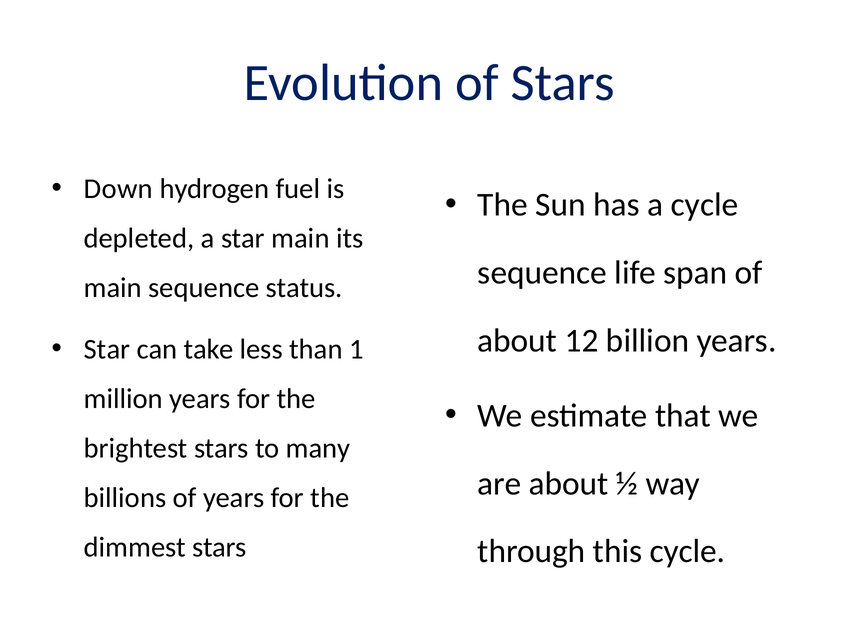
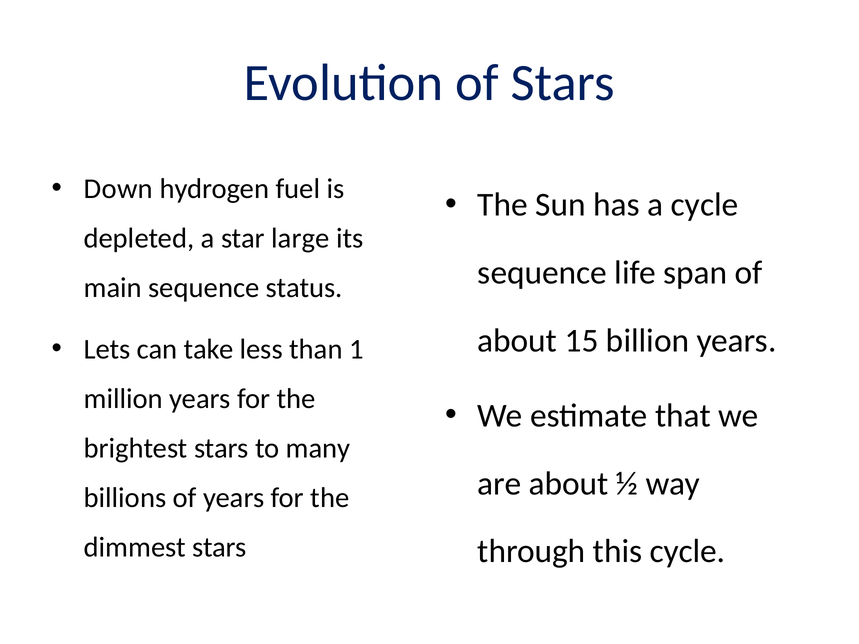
star main: main -> large
12: 12 -> 15
Star at (107, 349): Star -> Lets
